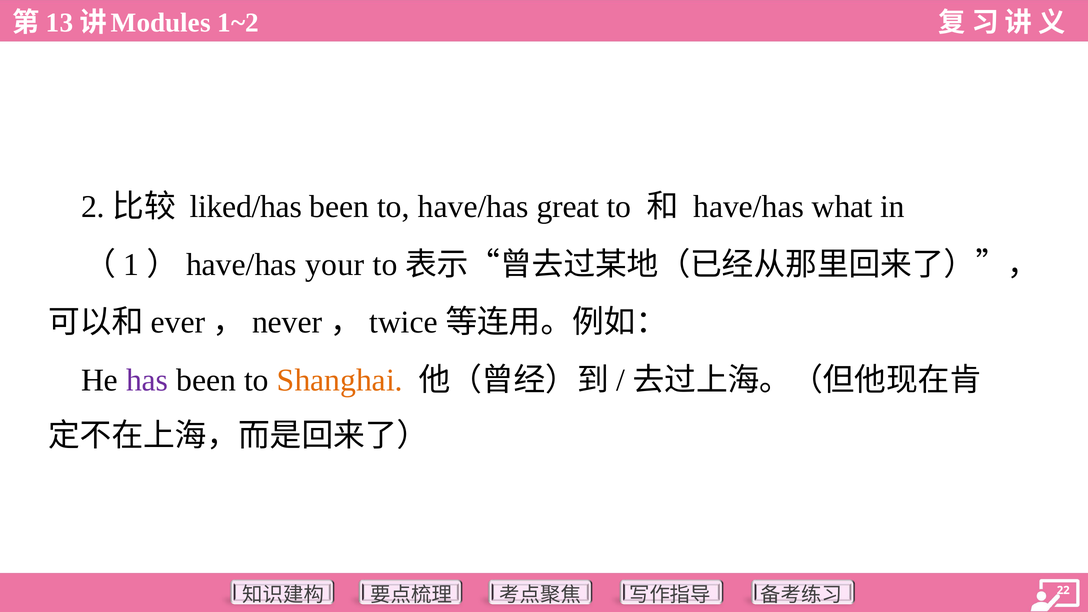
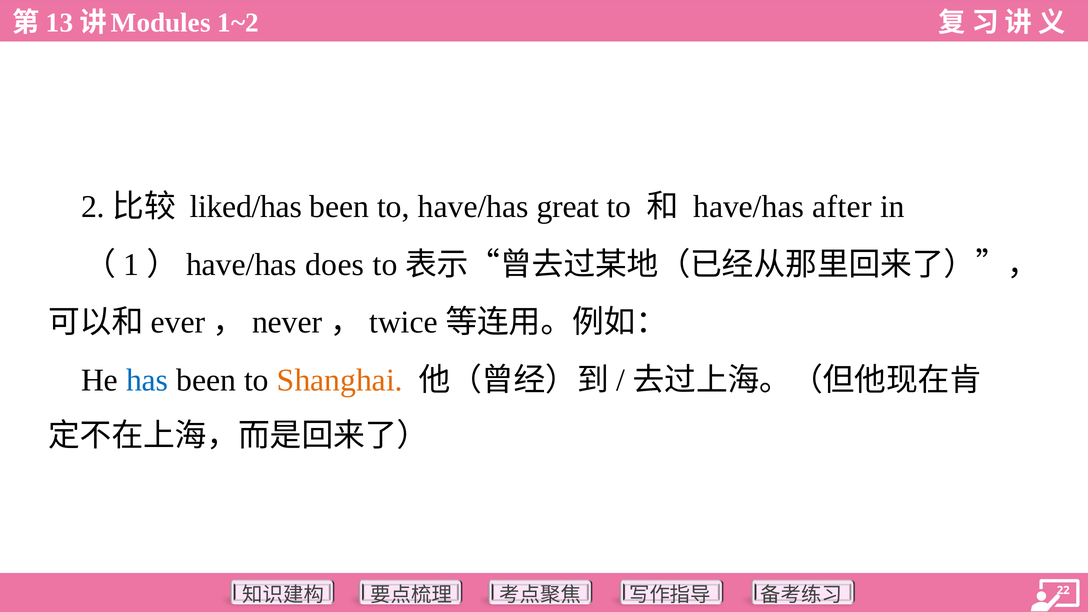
what: what -> after
your: your -> does
has colour: purple -> blue
